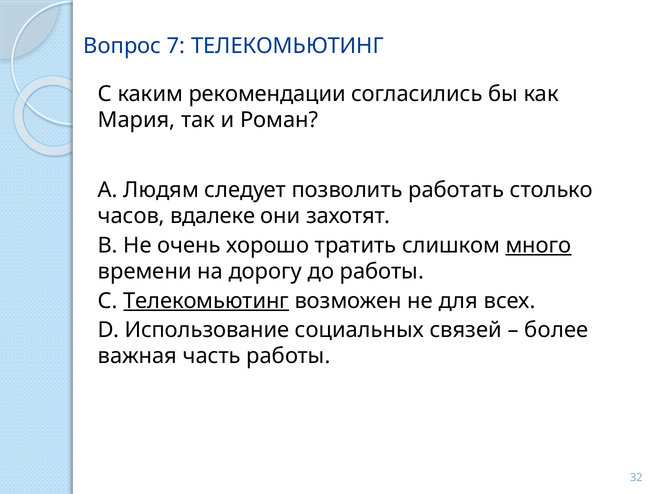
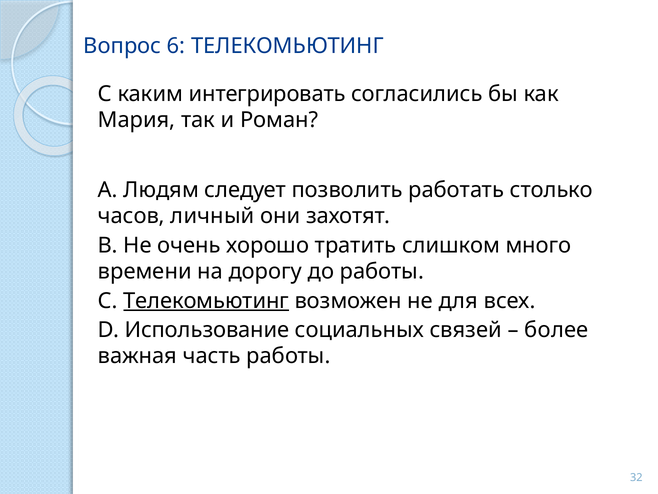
7: 7 -> 6
рекомендации: рекомендации -> интегрировать
вдалеке: вдалеке -> личный
много underline: present -> none
